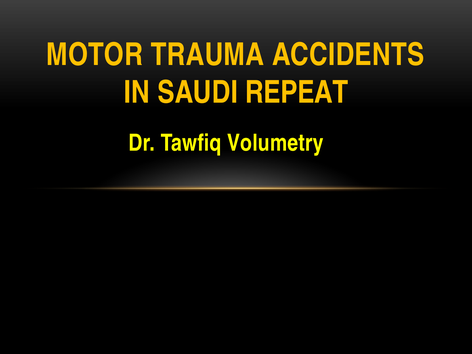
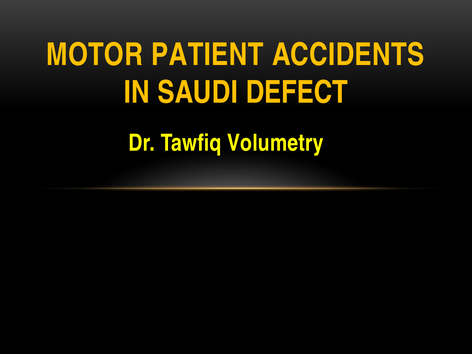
TRAUMA: TRAUMA -> PATIENT
REPEAT: REPEAT -> DEFECT
